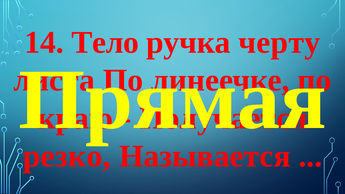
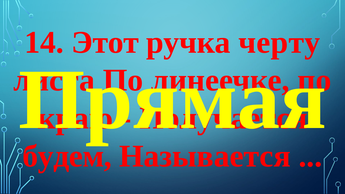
Тело: Тело -> Этот
резко: резко -> будем
